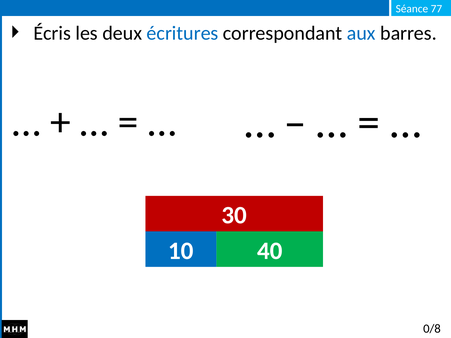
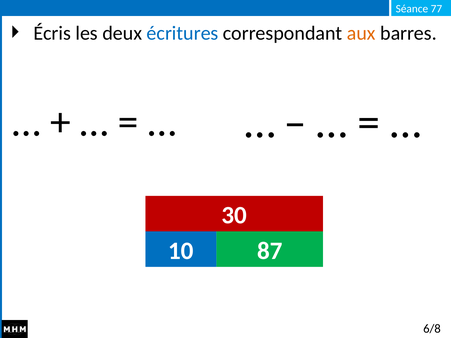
aux colour: blue -> orange
40: 40 -> 87
0/8: 0/8 -> 6/8
